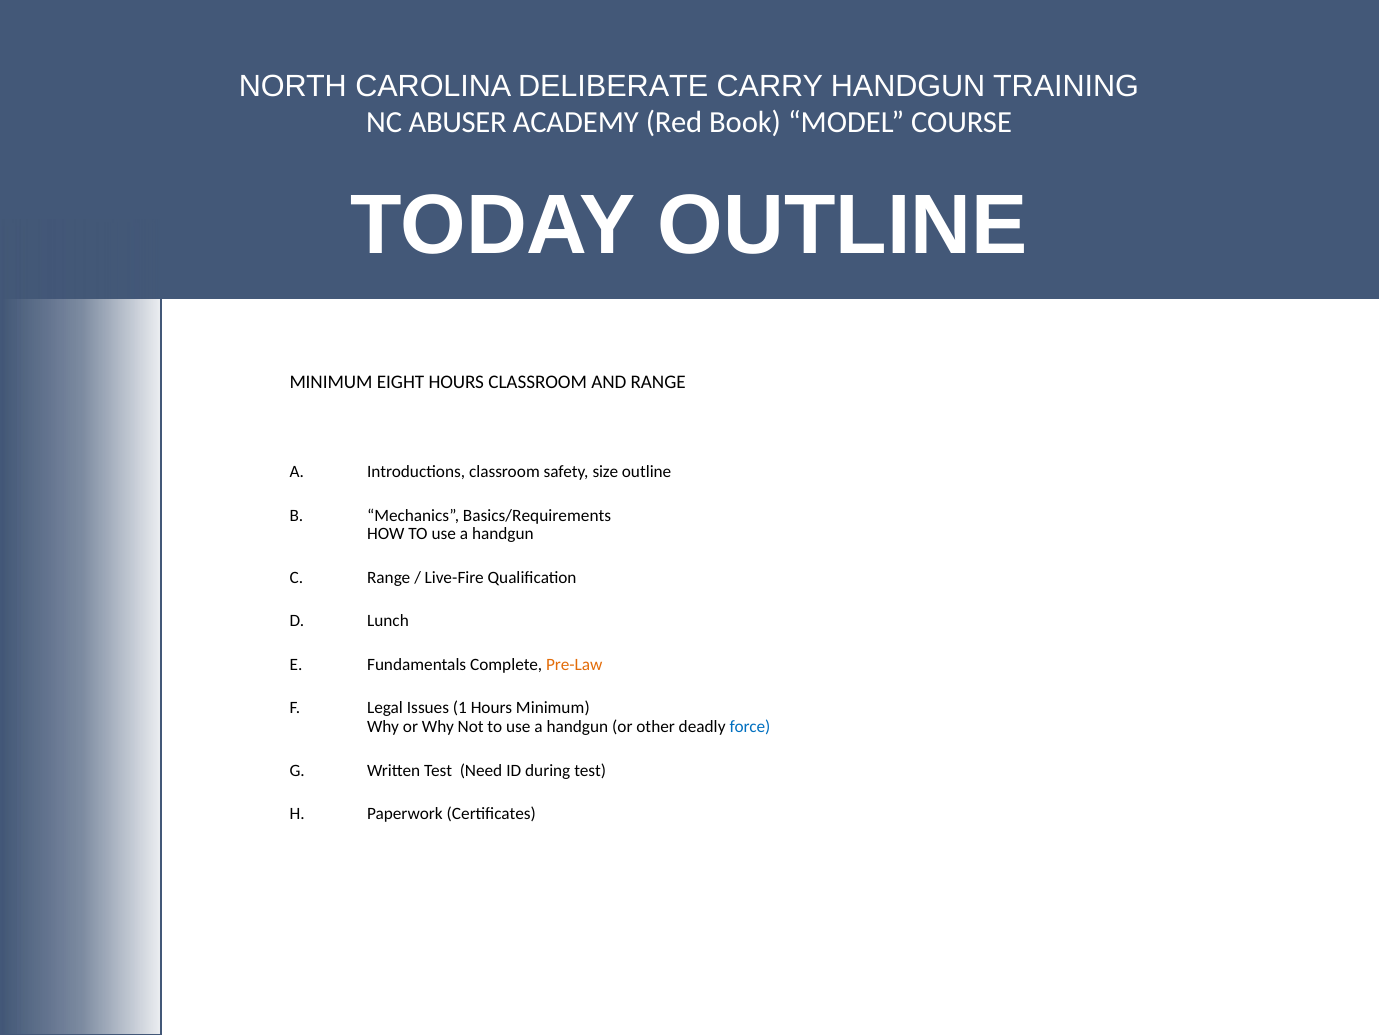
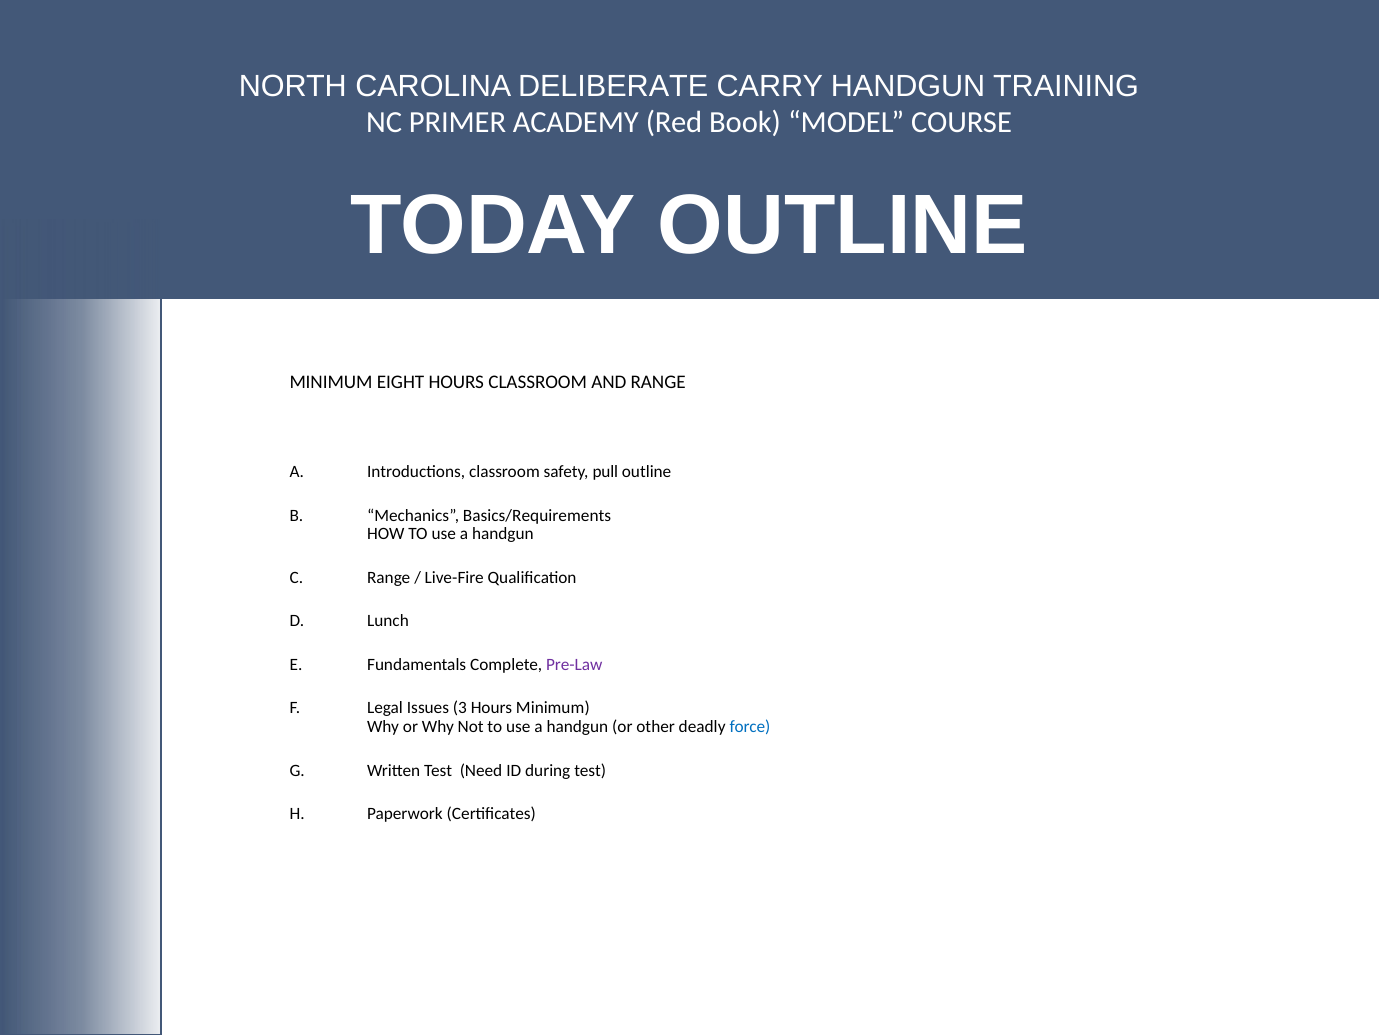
ABUSER: ABUSER -> PRIMER
size: size -> pull
Pre-Law colour: orange -> purple
1: 1 -> 3
